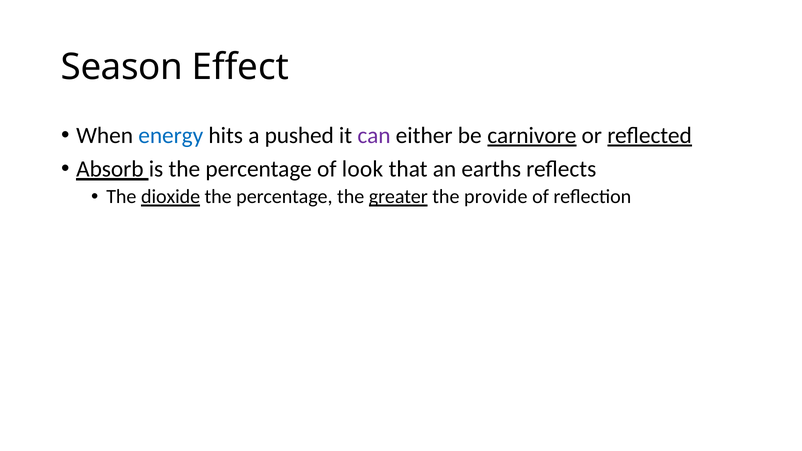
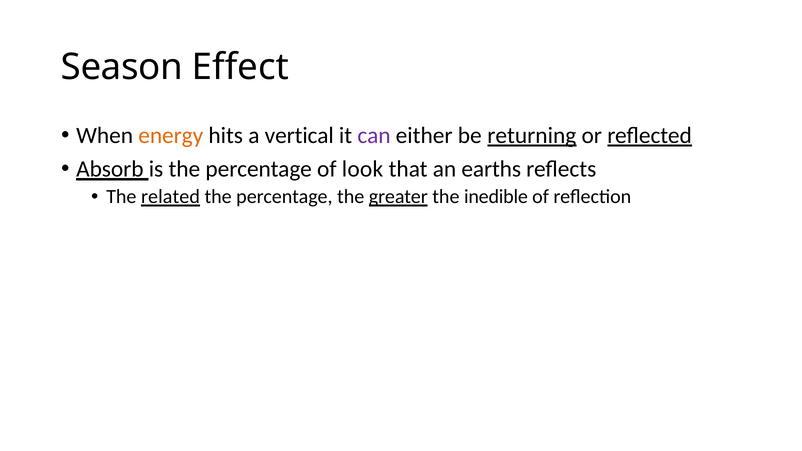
energy colour: blue -> orange
pushed: pushed -> vertical
carnivore: carnivore -> returning
dioxide: dioxide -> related
provide: provide -> inedible
